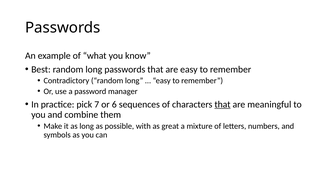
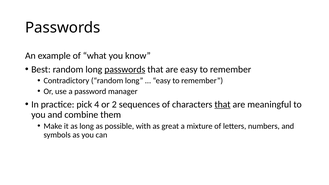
passwords at (125, 69) underline: none -> present
7: 7 -> 4
6: 6 -> 2
